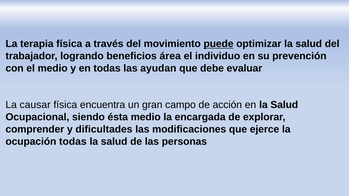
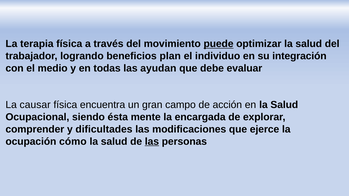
área: área -> plan
prevención: prevención -> integración
ésta medio: medio -> mente
ocupación todas: todas -> cómo
las at (152, 142) underline: none -> present
